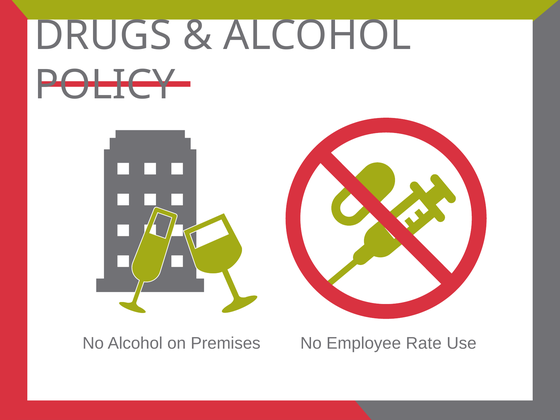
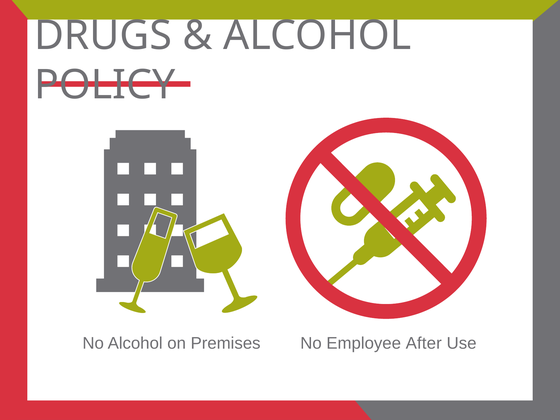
Rate: Rate -> After
